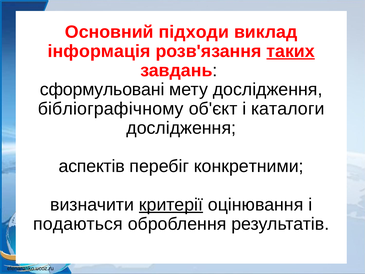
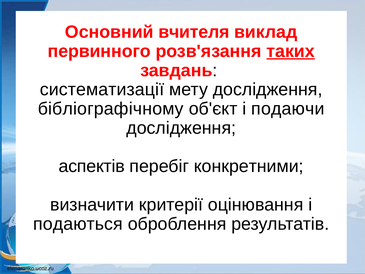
підходи: підходи -> вчителя
інформація: інформація -> первинного
сформульовані: сформульовані -> систематизації
каталоги: каталоги -> подаючи
критерії underline: present -> none
